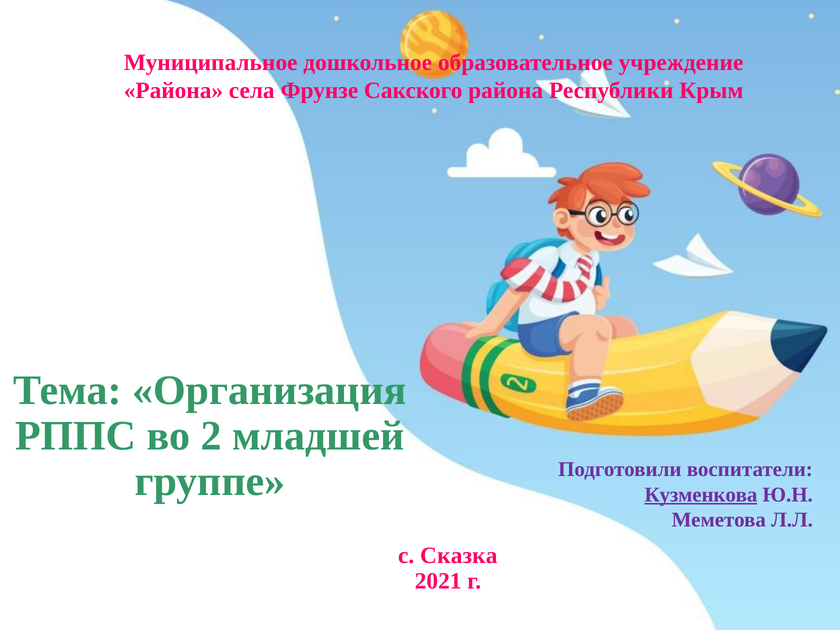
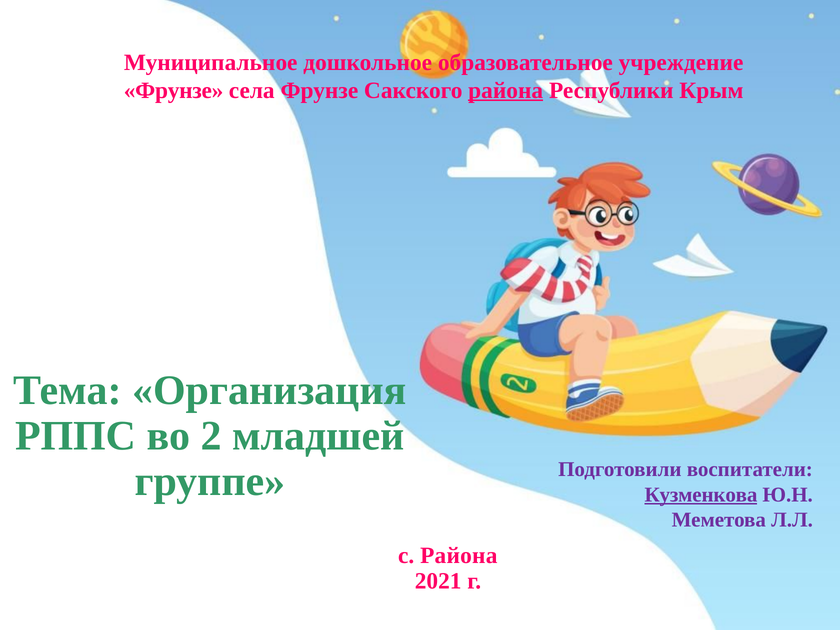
Района at (173, 90): Района -> Фрунзе
района at (506, 90) underline: none -> present
с Сказка: Сказка -> Района
